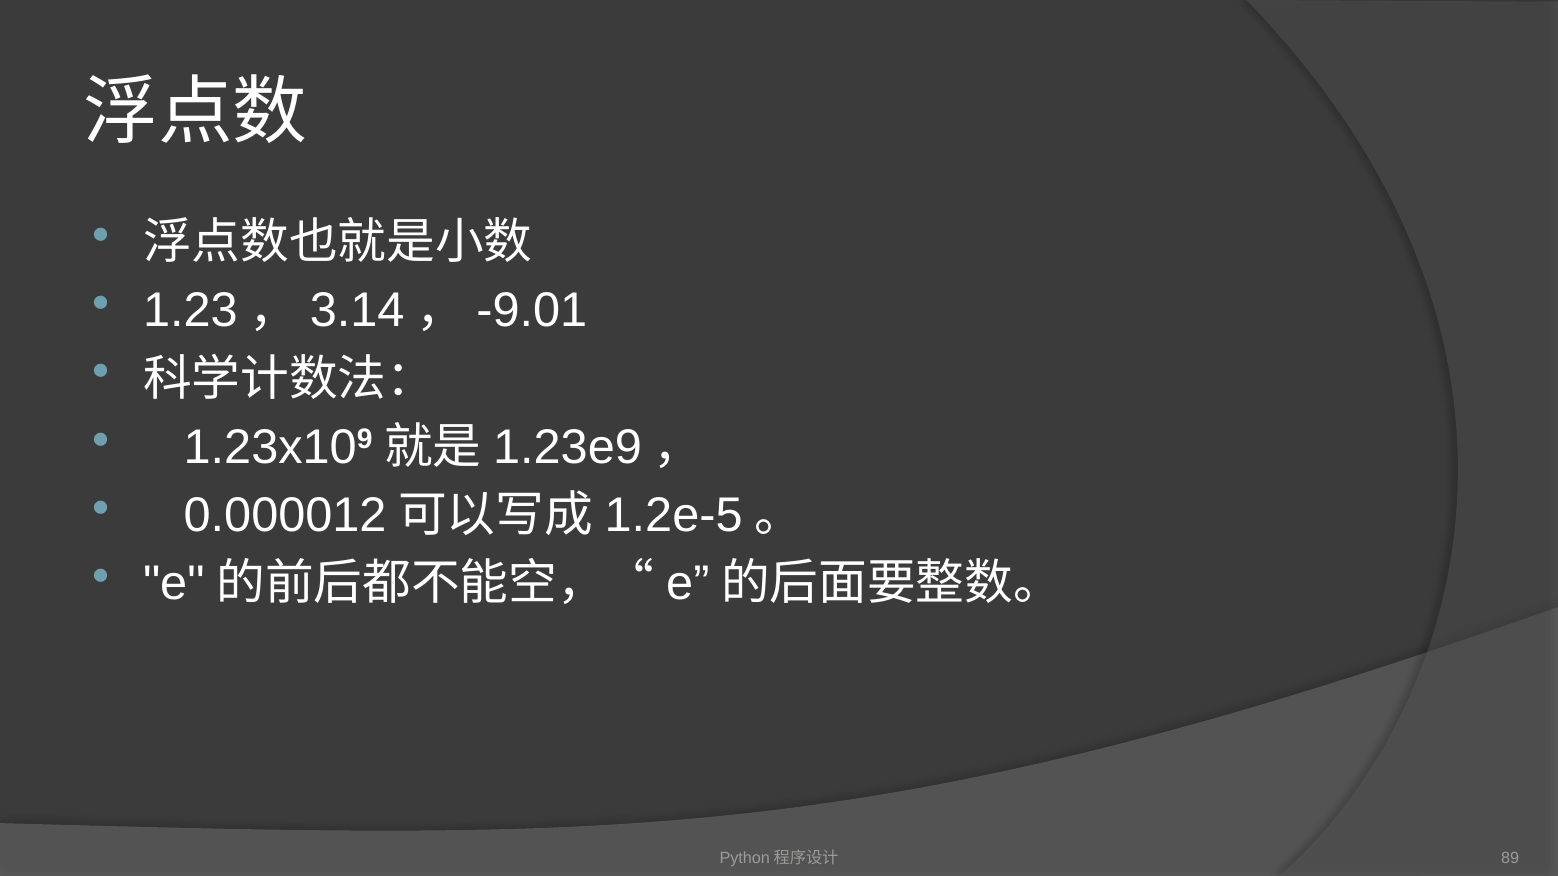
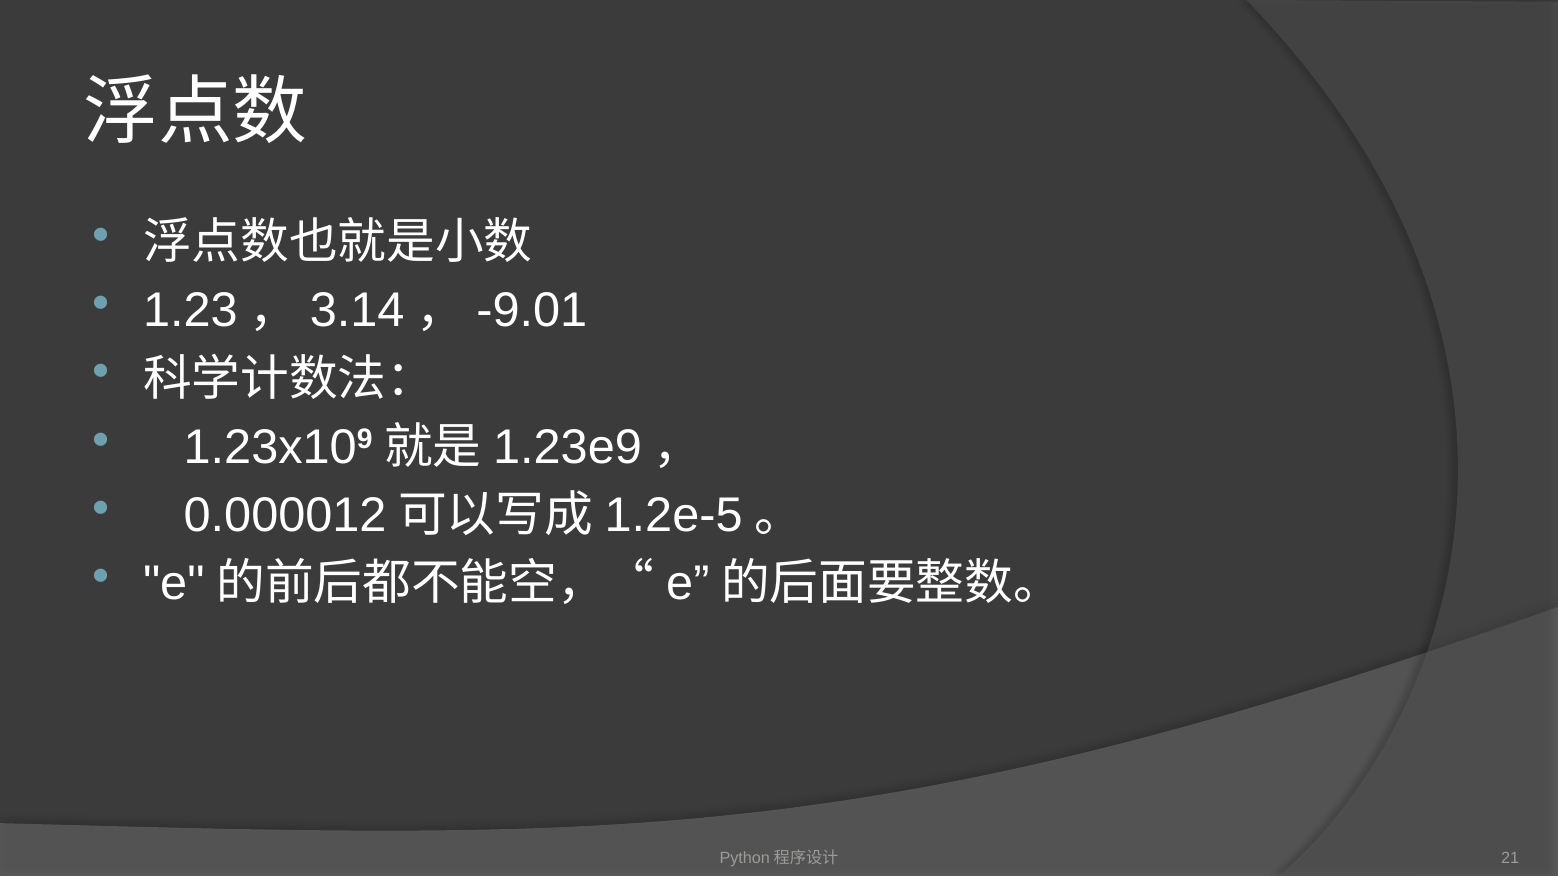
89: 89 -> 21
